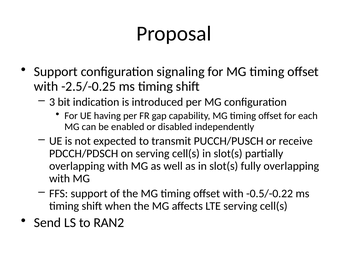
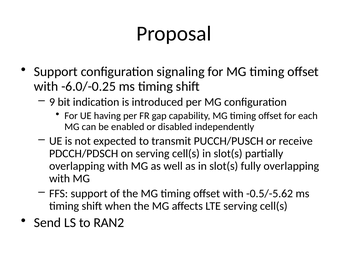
-2.5/-0.25: -2.5/-0.25 -> -6.0/-0.25
3: 3 -> 9
-0.5/-0.22: -0.5/-0.22 -> -0.5/-5.62
